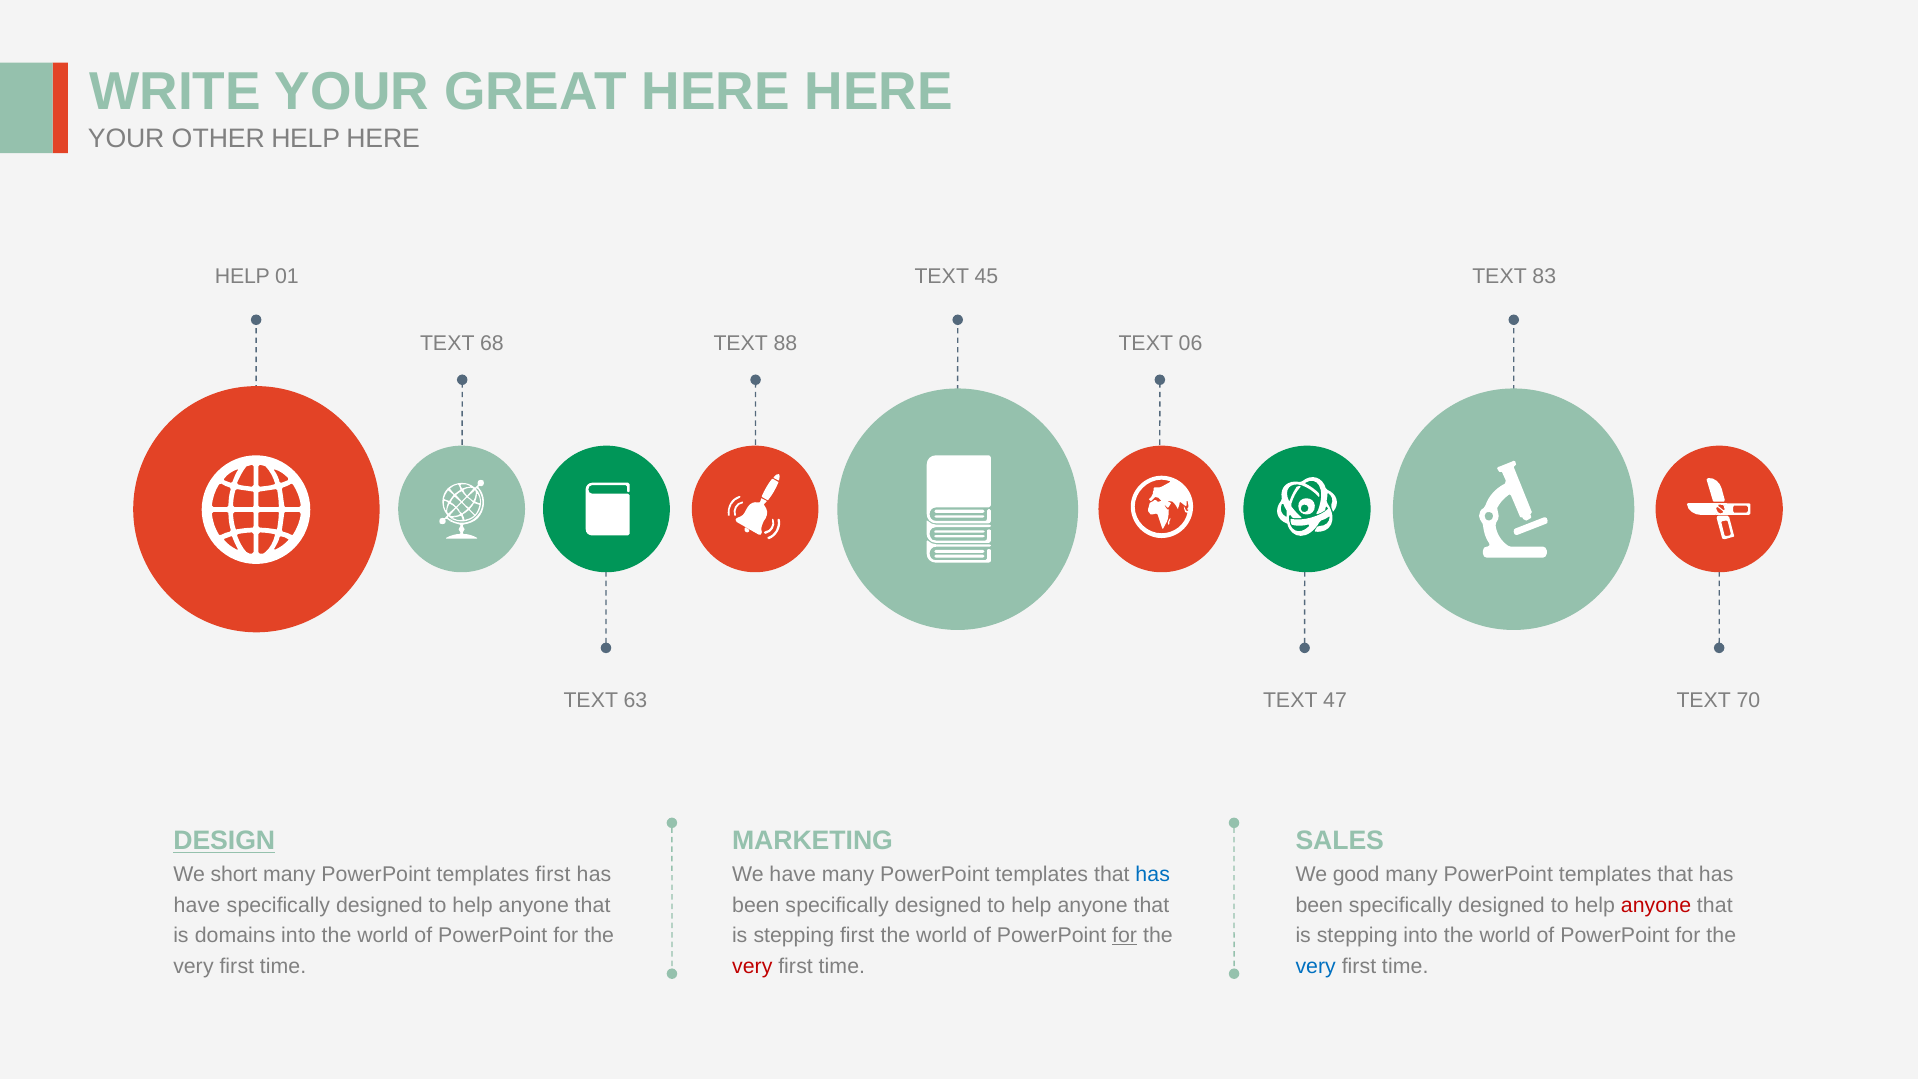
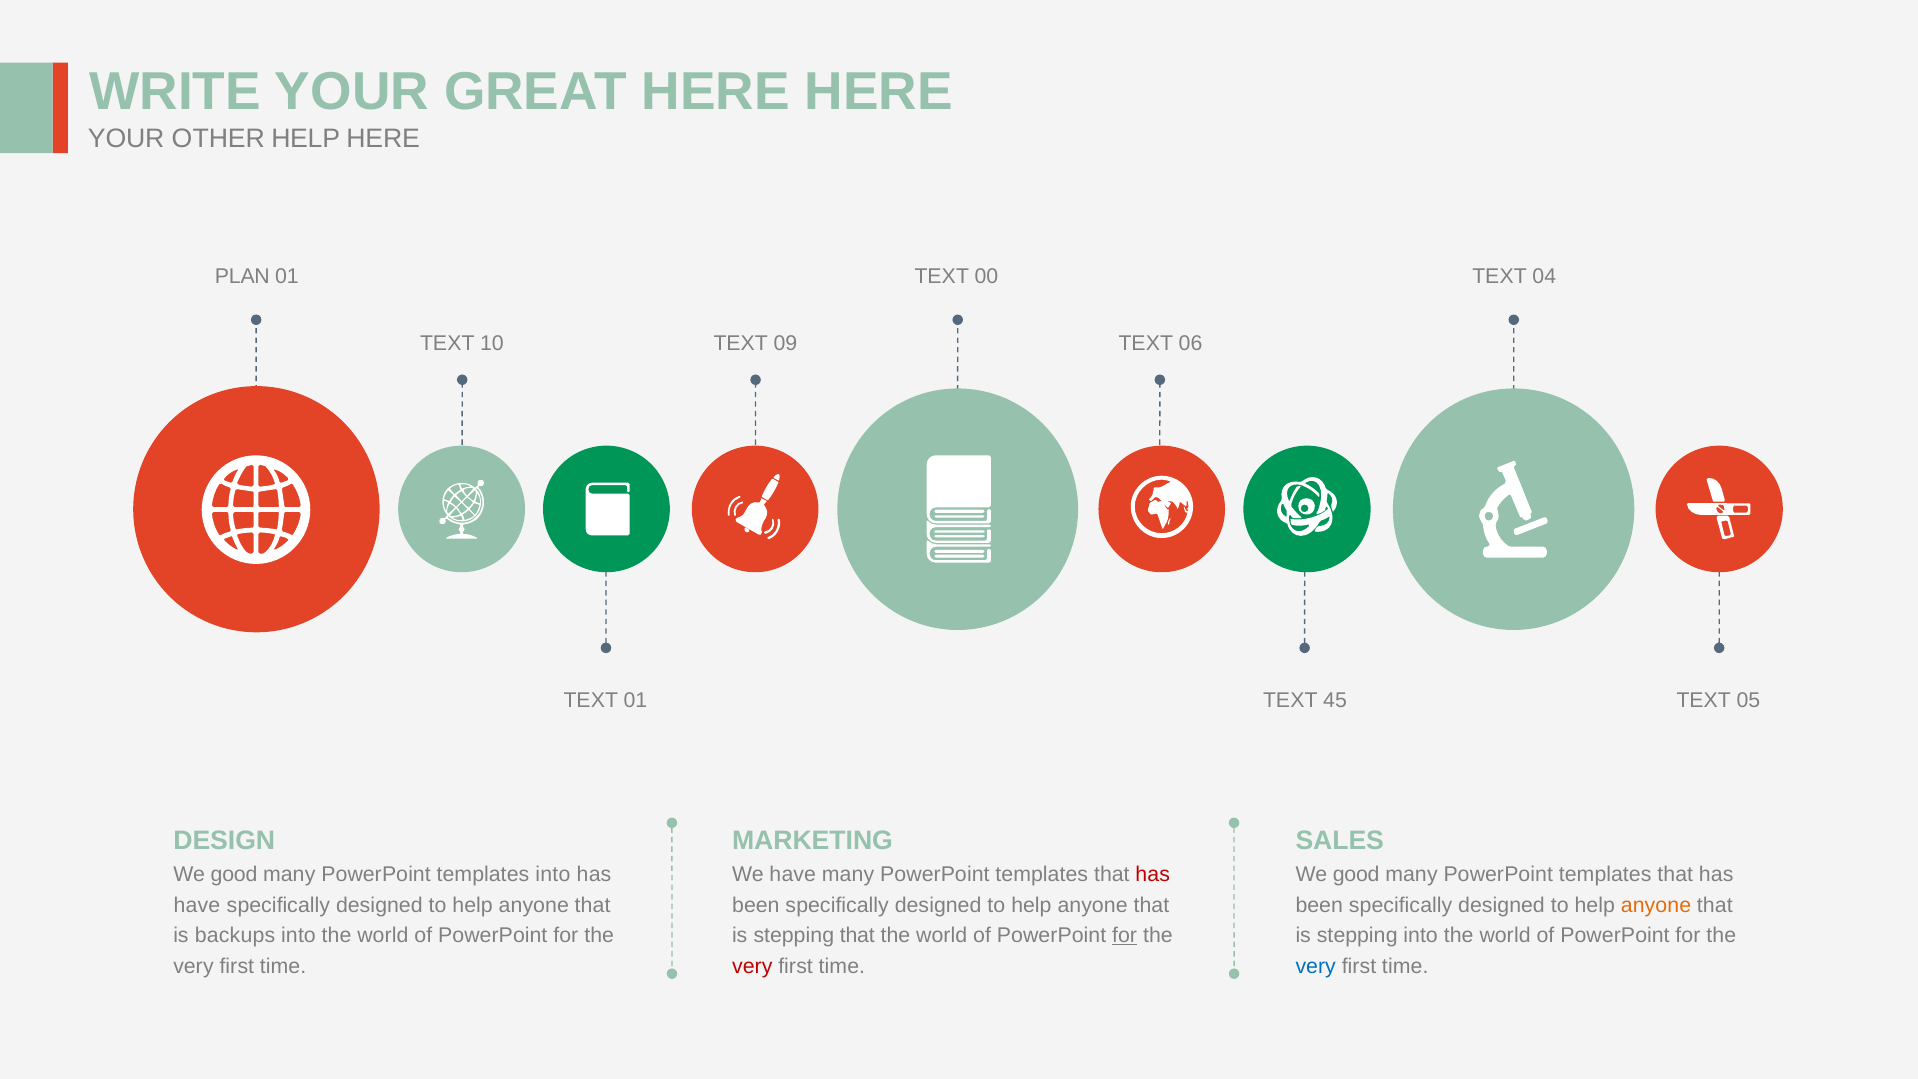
HELP at (242, 276): HELP -> PLAN
45: 45 -> 00
83: 83 -> 04
68: 68 -> 10
88: 88 -> 09
TEXT 63: 63 -> 01
47: 47 -> 45
70: 70 -> 05
DESIGN underline: present -> none
short at (234, 874): short -> good
templates first: first -> into
has at (1153, 874) colour: blue -> red
anyone at (1656, 905) colour: red -> orange
domains: domains -> backups
stepping first: first -> that
